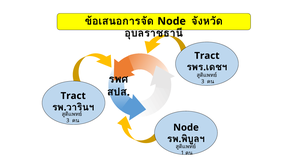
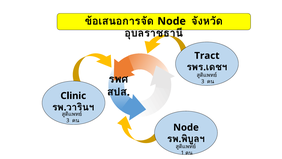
Tract at (73, 96): Tract -> Clinic
